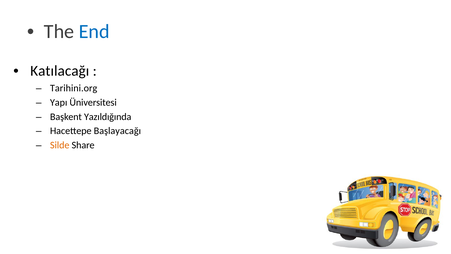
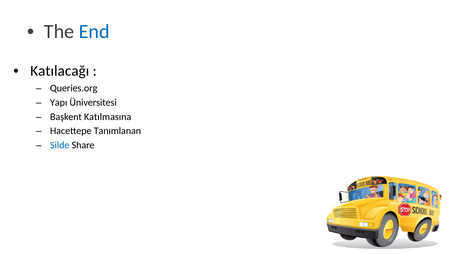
Tarihini.org: Tarihini.org -> Queries.org
Yazıldığında: Yazıldığında -> Katılmasına
Başlayacağı: Başlayacağı -> Tanımlanan
Silde colour: orange -> blue
